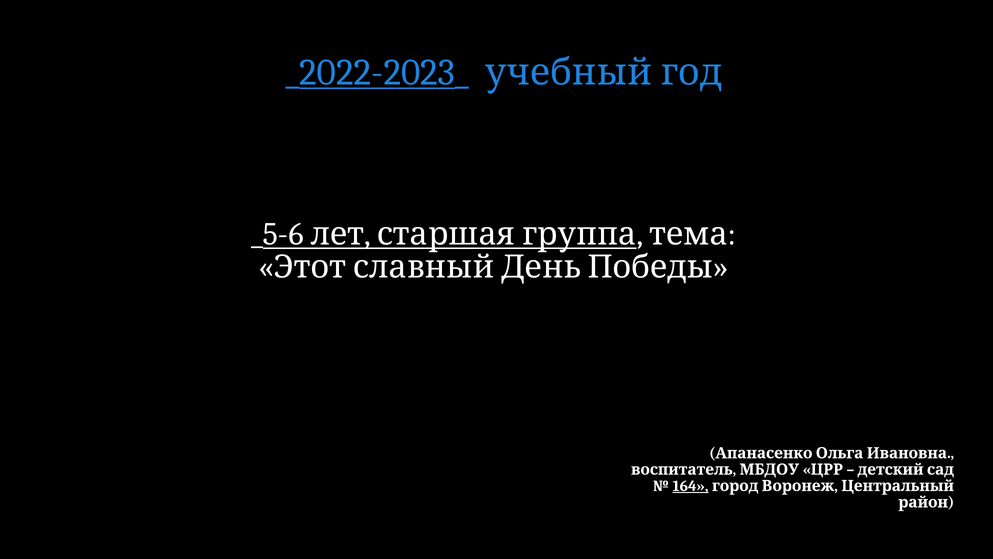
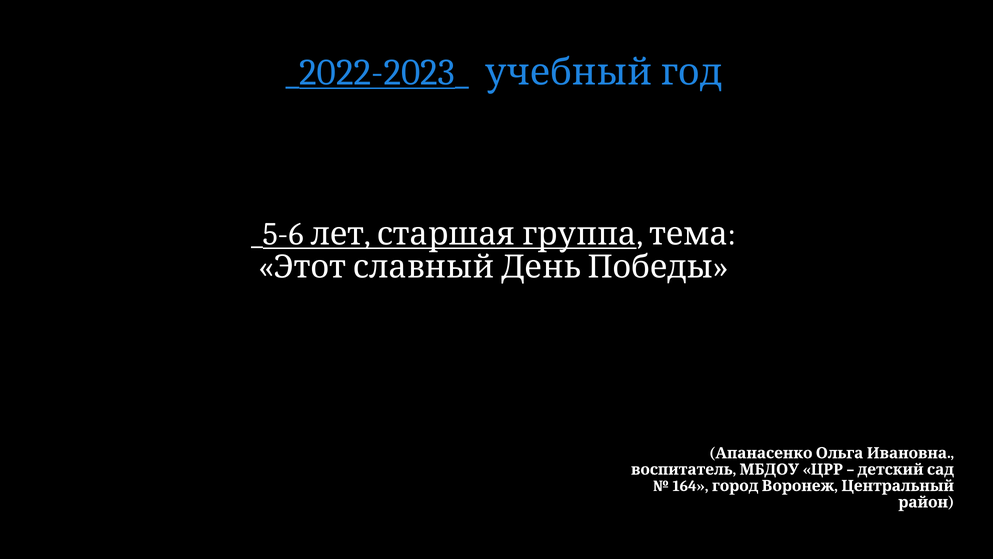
164 underline: present -> none
